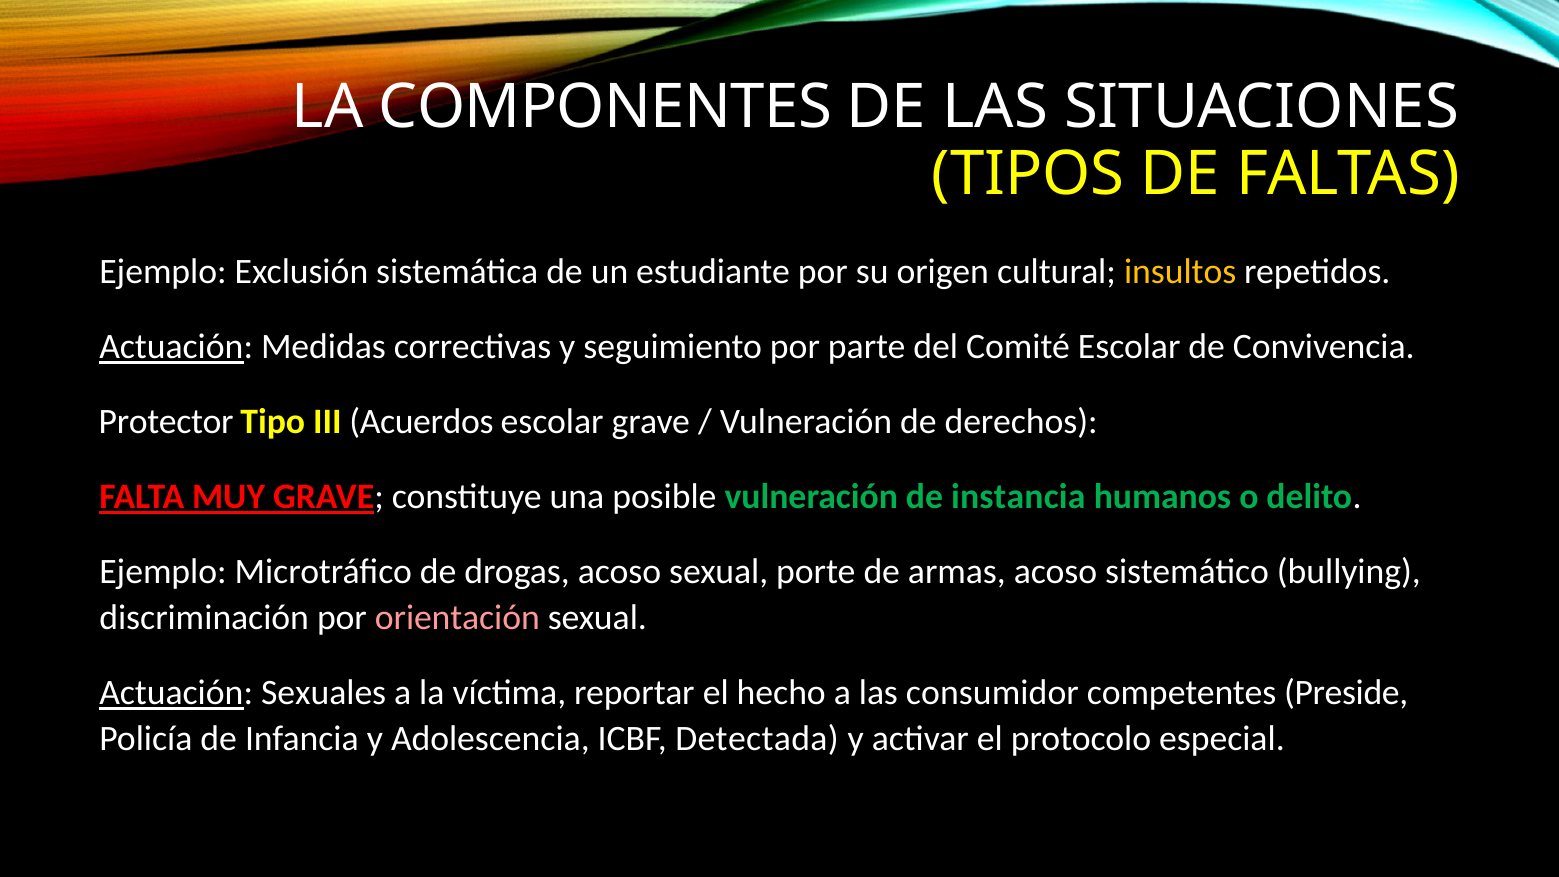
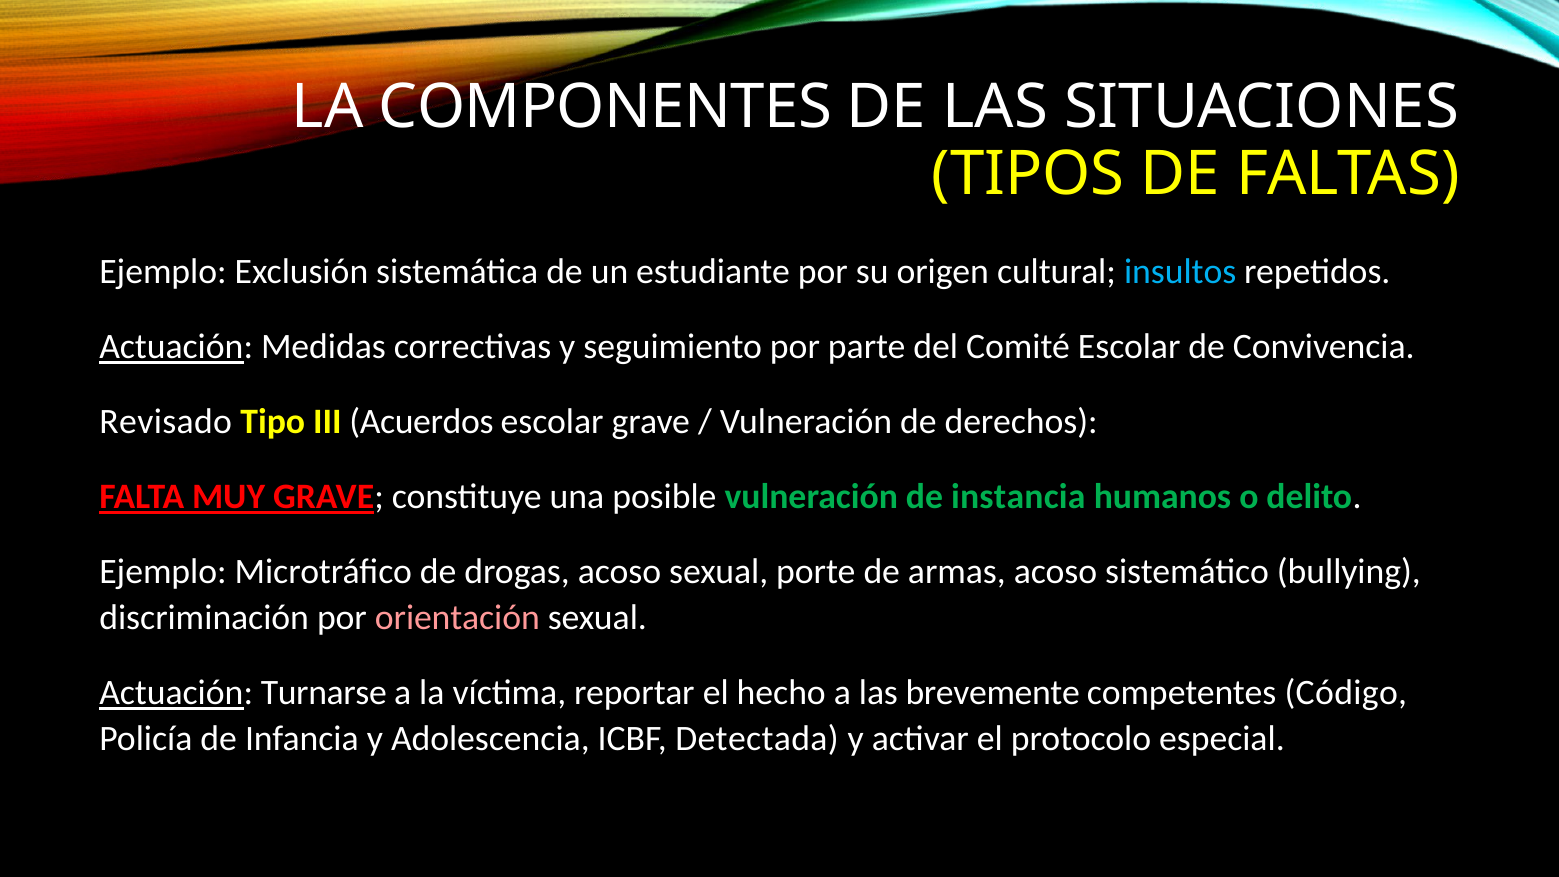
insultos colour: yellow -> light blue
Protector: Protector -> Revisado
Sexuales: Sexuales -> Turnarse
consumidor: consumidor -> brevemente
Preside: Preside -> Código
